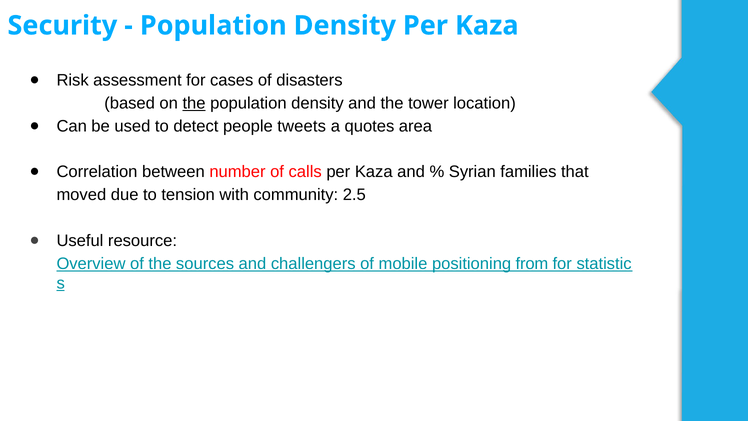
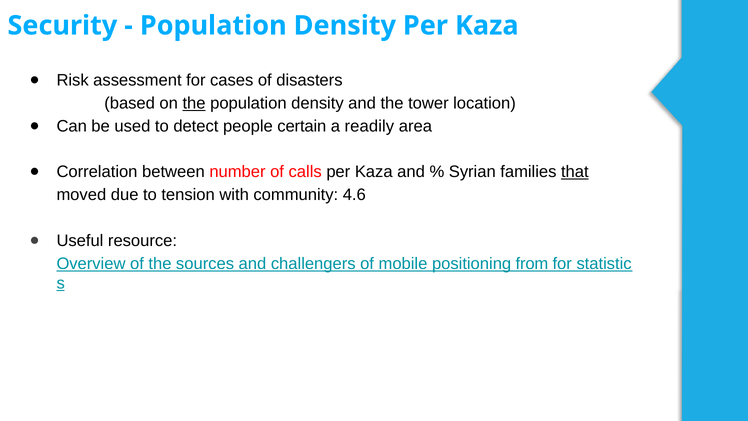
tweets: tweets -> certain
quotes: quotes -> readily
that underline: none -> present
2.5: 2.5 -> 4.6
